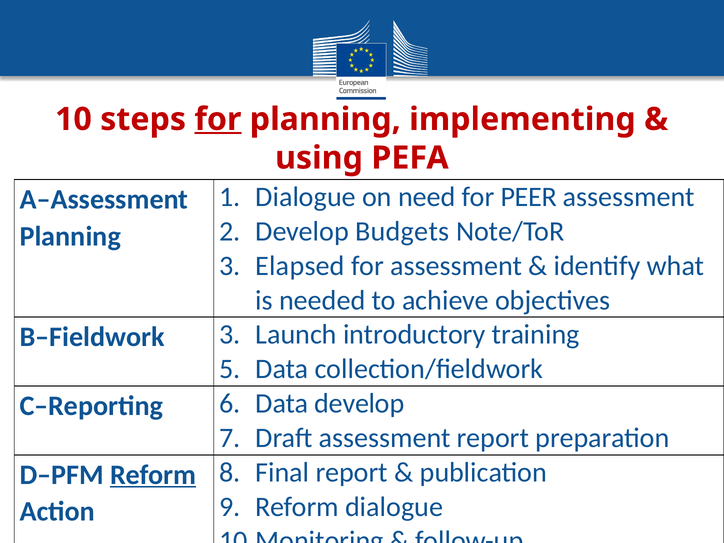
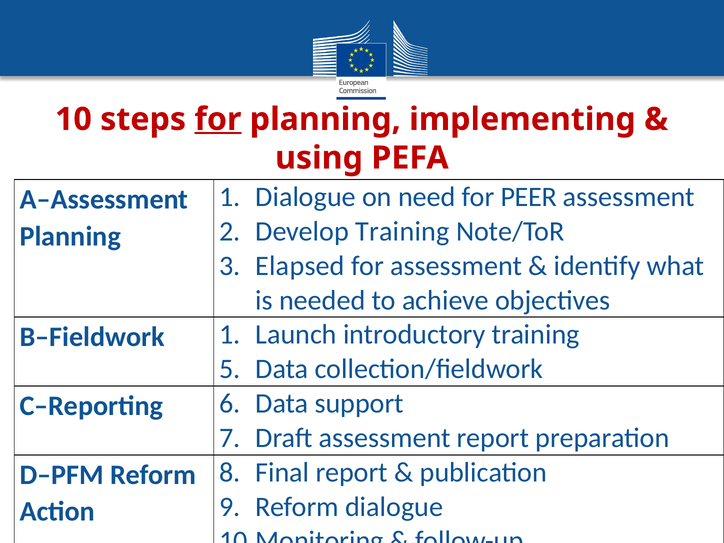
Develop Budgets: Budgets -> Training
B–Fieldwork 3: 3 -> 1
Data develop: develop -> support
Reform at (153, 475) underline: present -> none
